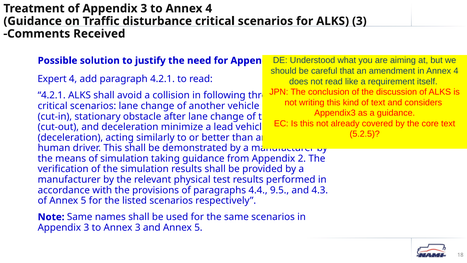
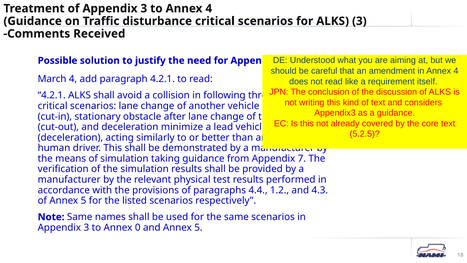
Expert: Expert -> March
2: 2 -> 7
9.5: 9.5 -> 1.2
Annex 3: 3 -> 0
